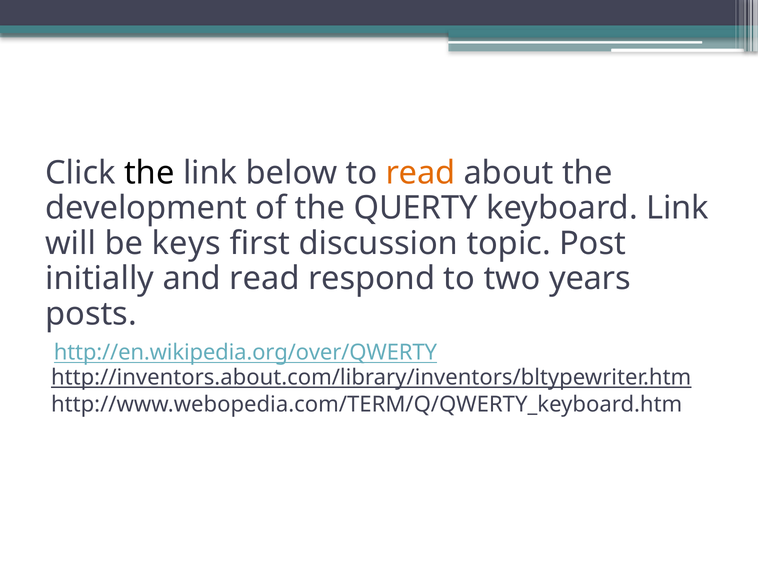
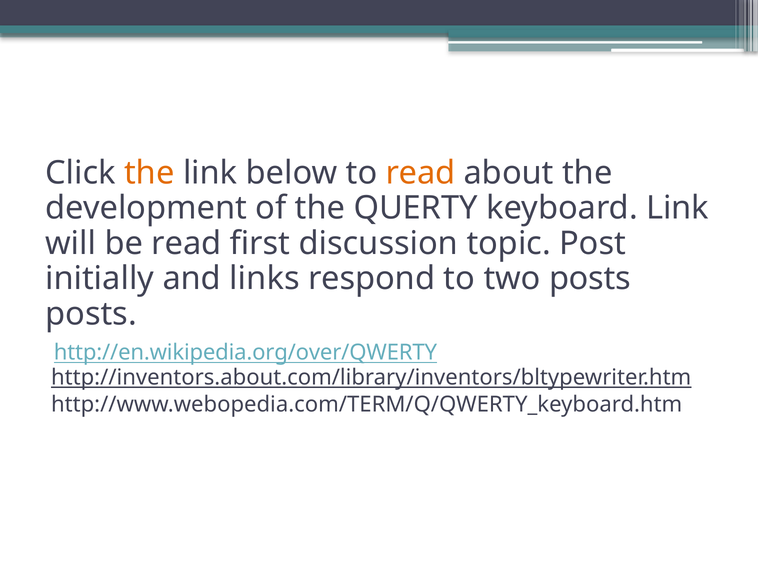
the at (149, 173) colour: black -> orange
be keys: keys -> read
and read: read -> links
two years: years -> posts
